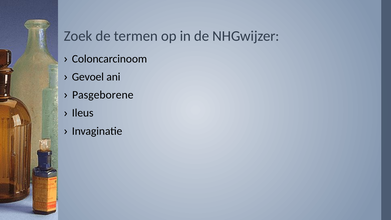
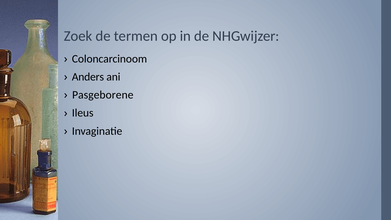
Gevoel: Gevoel -> Anders
